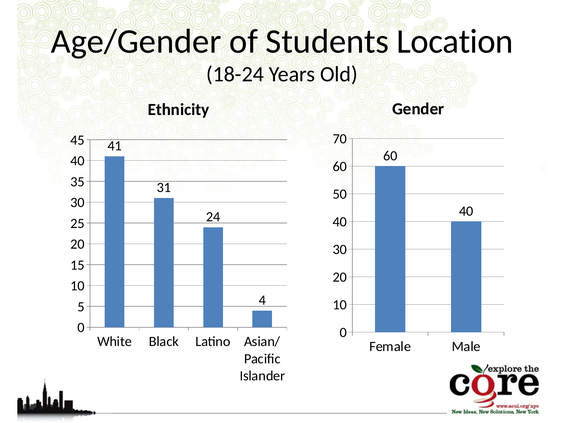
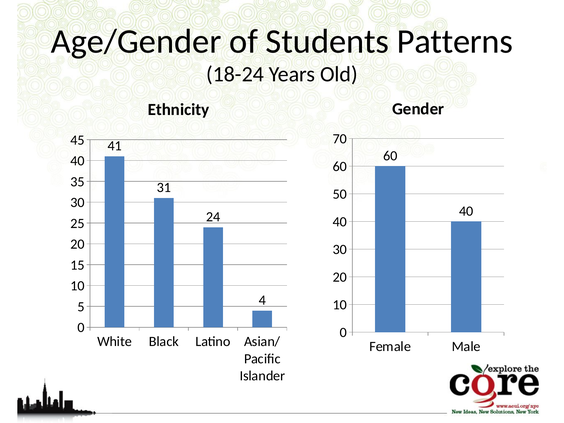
Location: Location -> Patterns
